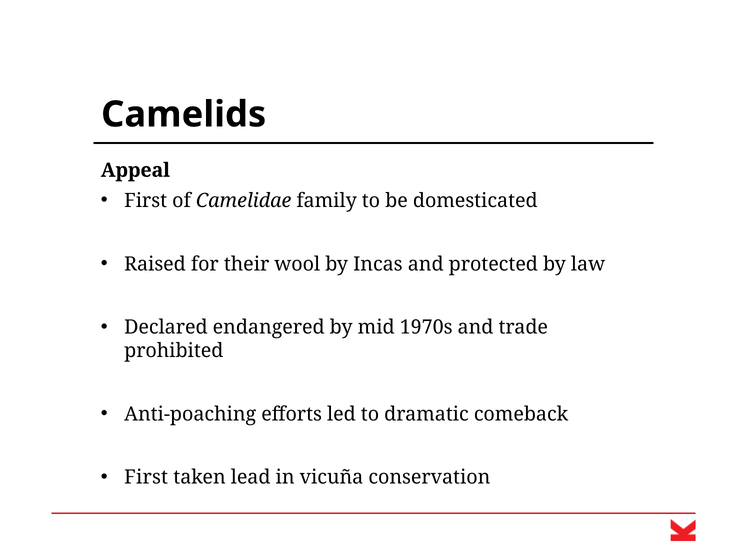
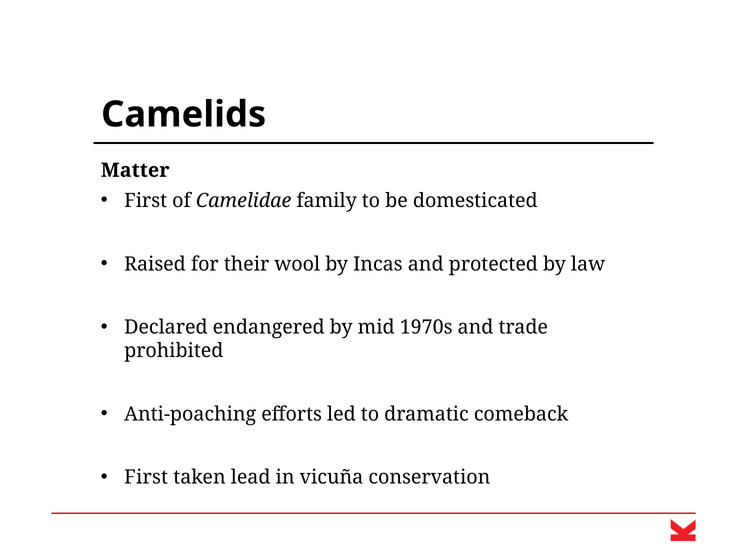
Appeal: Appeal -> Matter
